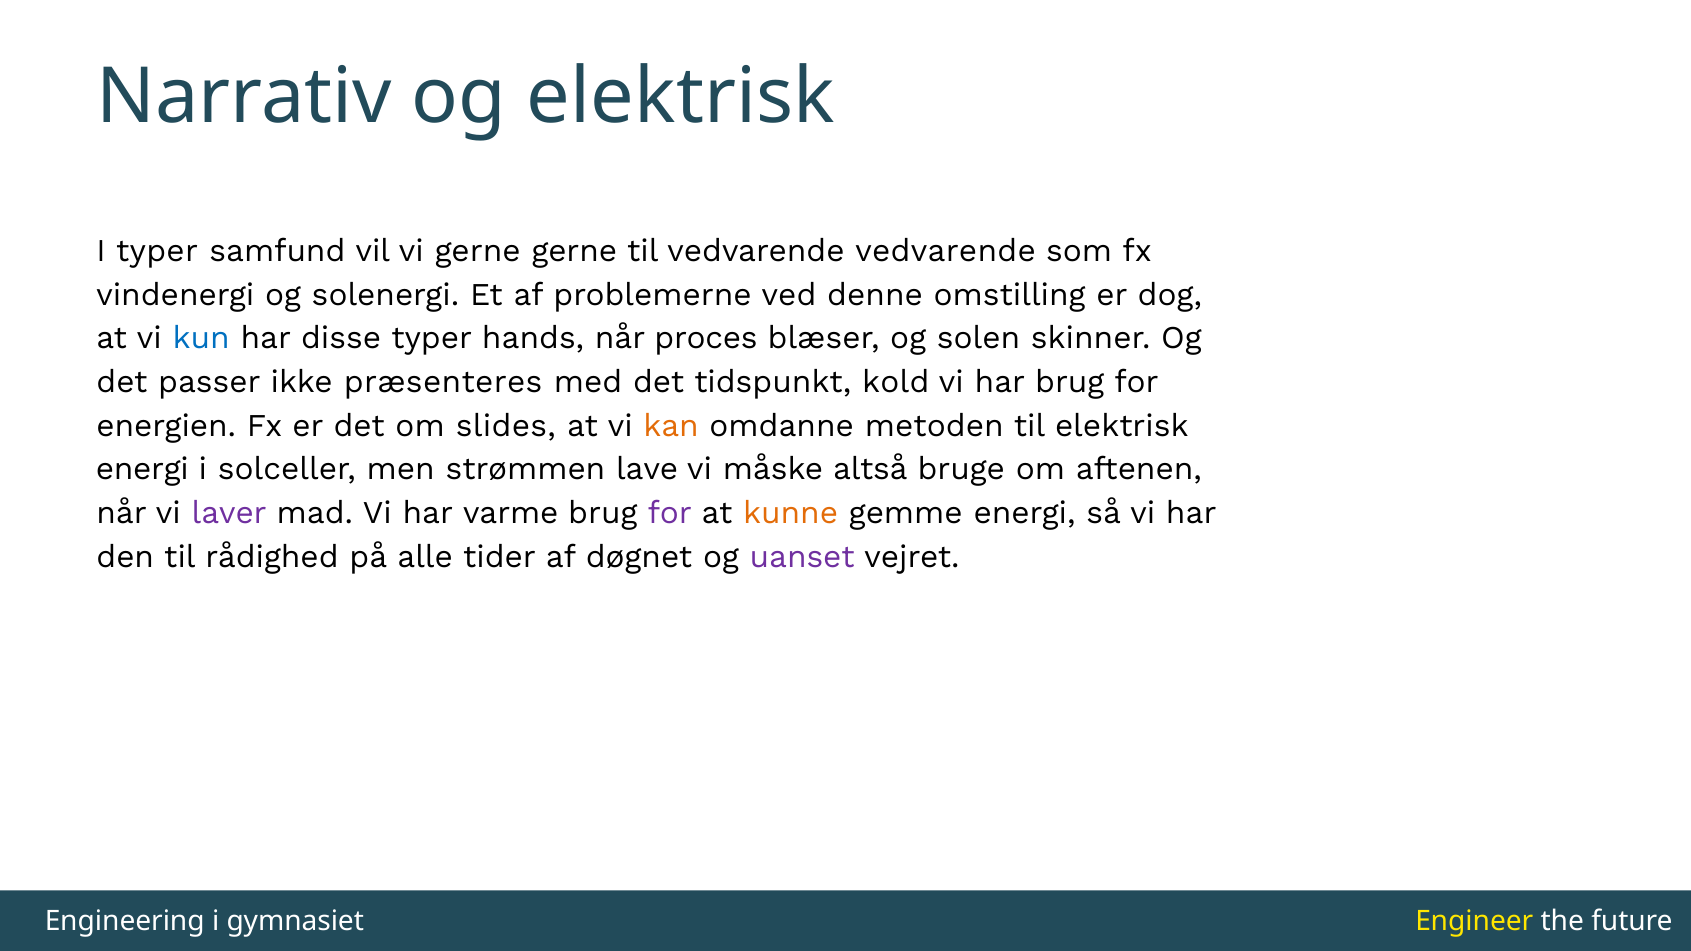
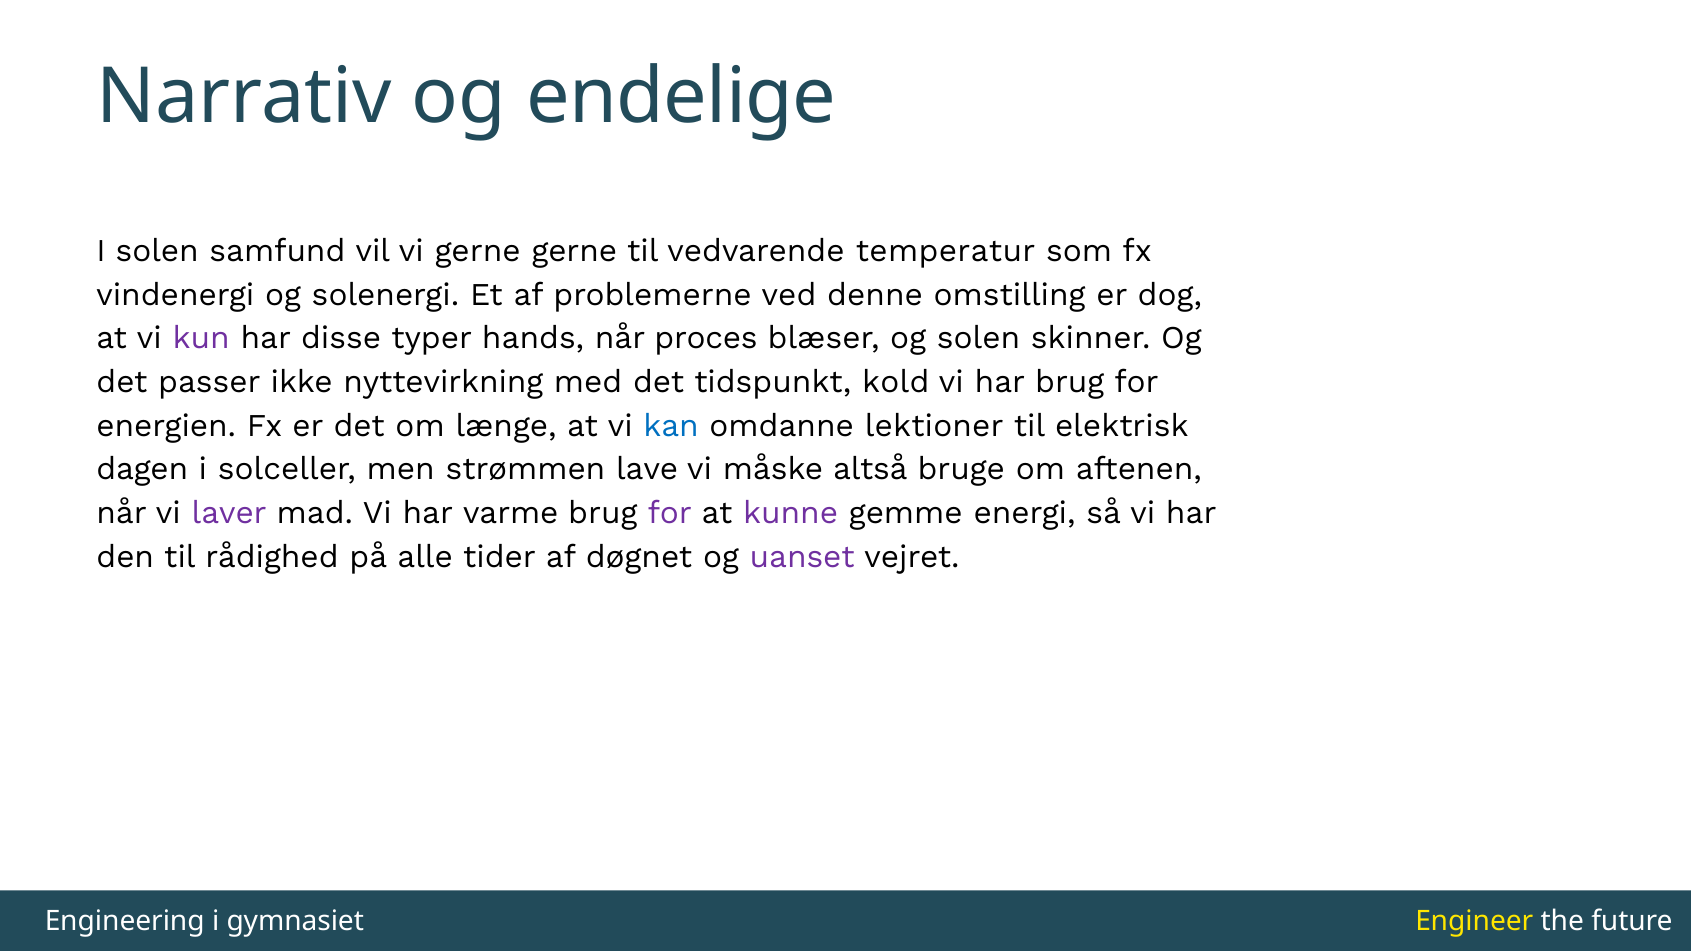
og elektrisk: elektrisk -> endelige
I typer: typer -> solen
vedvarende vedvarende: vedvarende -> temperatur
kun colour: blue -> purple
præsenteres: præsenteres -> nyttevirkning
slides: slides -> længe
kan colour: orange -> blue
metoden: metoden -> lektioner
energi at (142, 470): energi -> dagen
kunne colour: orange -> purple
